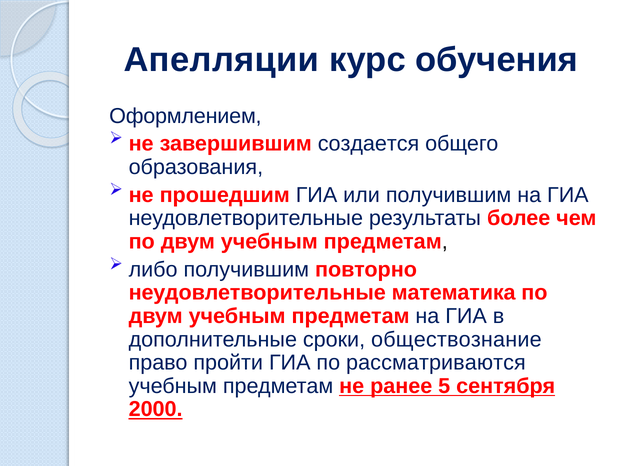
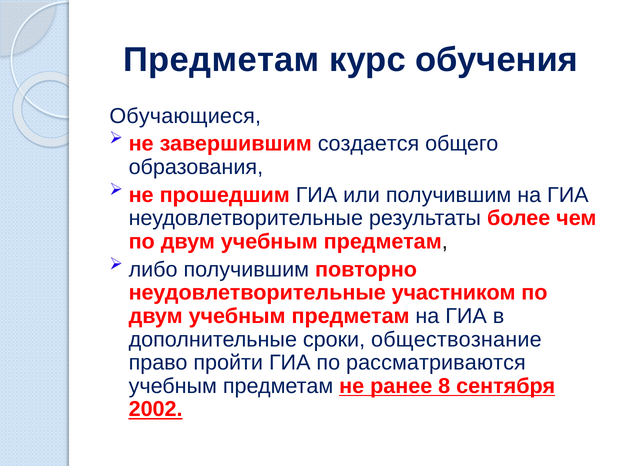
Апелляции at (221, 60): Апелляции -> Предметам
Оформлением: Оформлением -> Обучающиеся
математика: математика -> участником
5: 5 -> 8
2000: 2000 -> 2002
